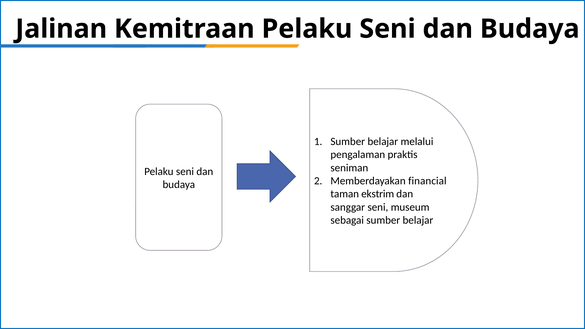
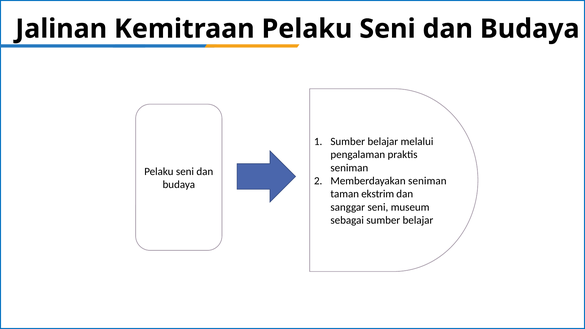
Memberdayakan financial: financial -> seniman
